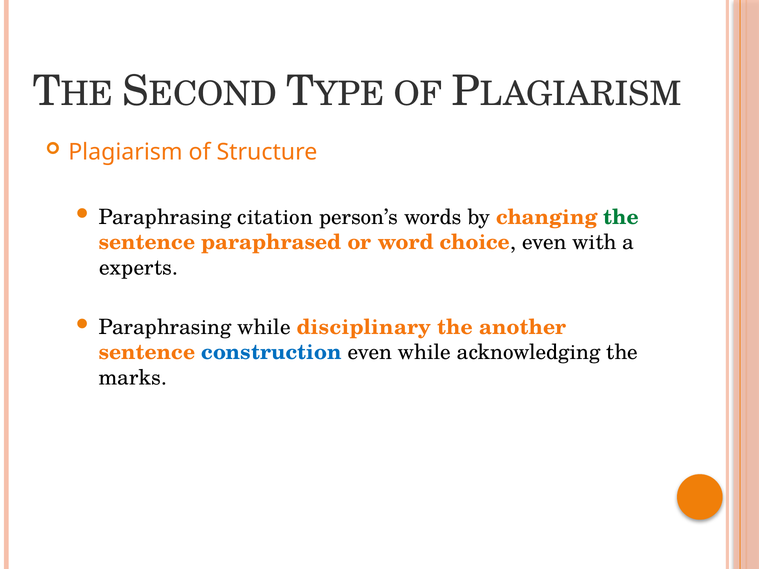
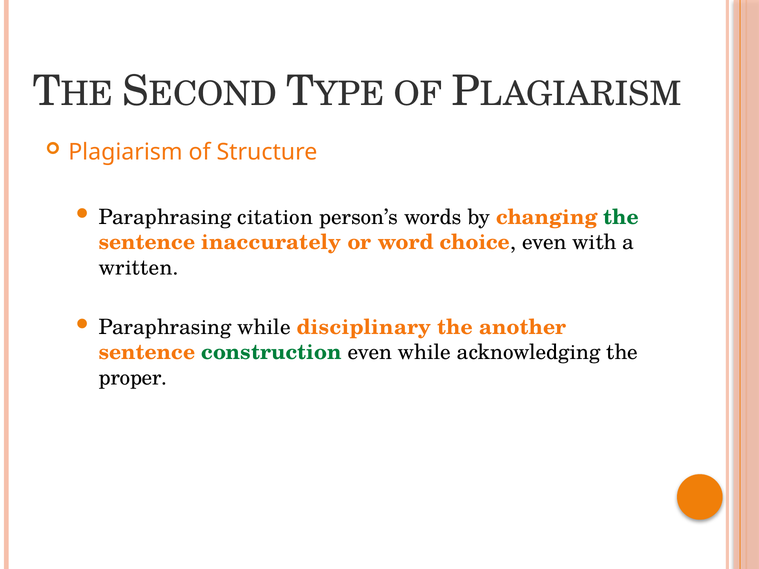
paraphrased: paraphrased -> inaccurately
experts: experts -> written
construction colour: blue -> green
marks: marks -> proper
